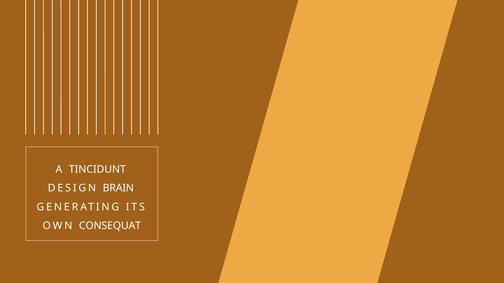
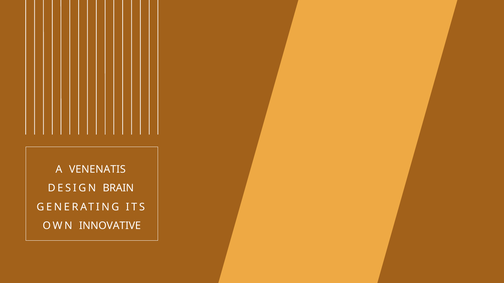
TINCIDUNT: TINCIDUNT -> VENENATIS
CONSEQUAT: CONSEQUAT -> INNOVATIVE
